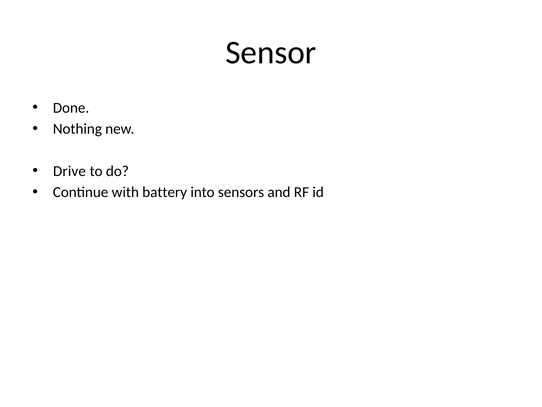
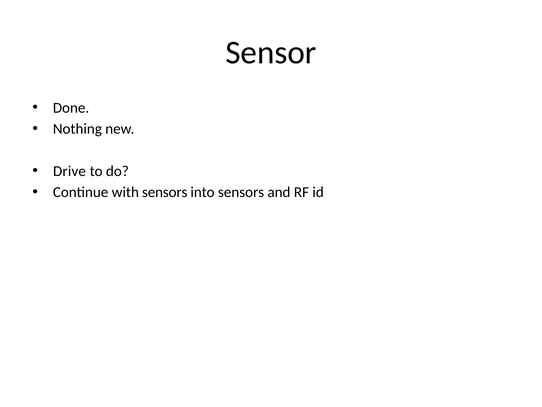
with battery: battery -> sensors
